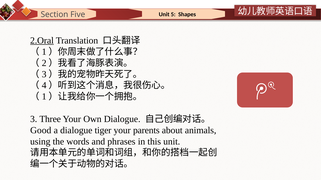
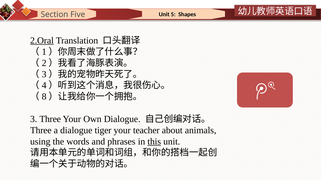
1 at (44, 97): 1 -> 8
Good at (41, 131): Good -> Three
parents: parents -> teacher
this underline: none -> present
